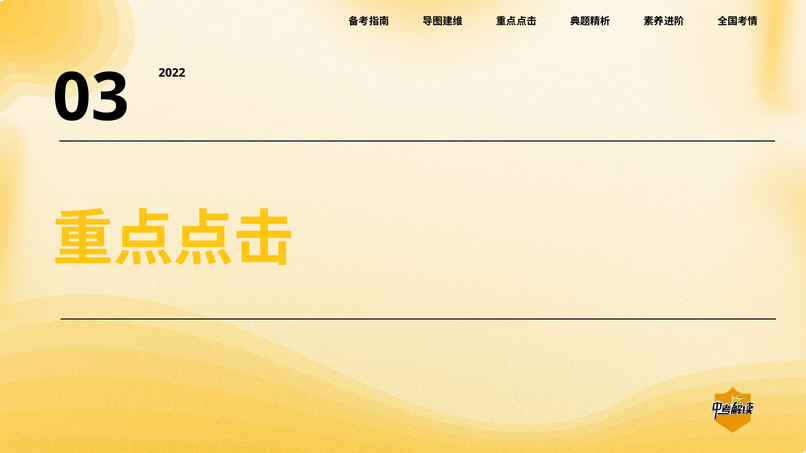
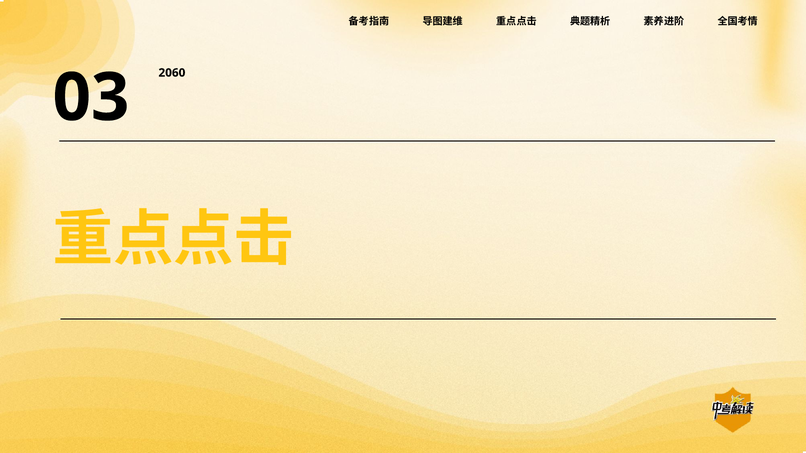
2022: 2022 -> 2060
